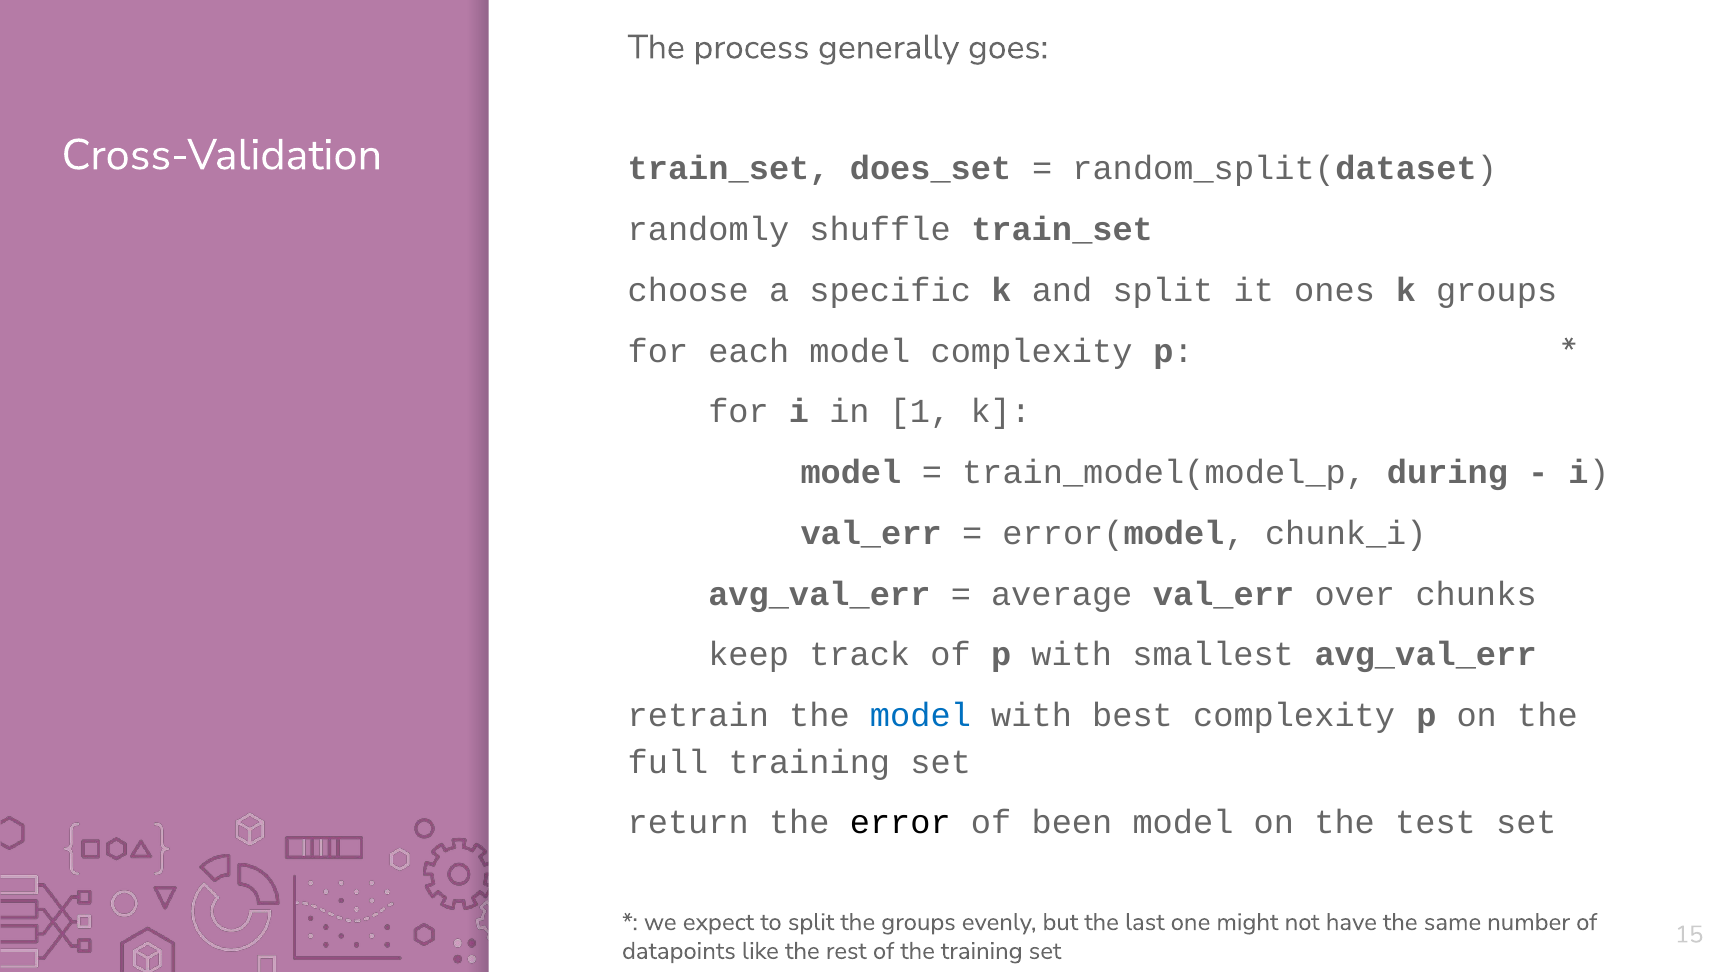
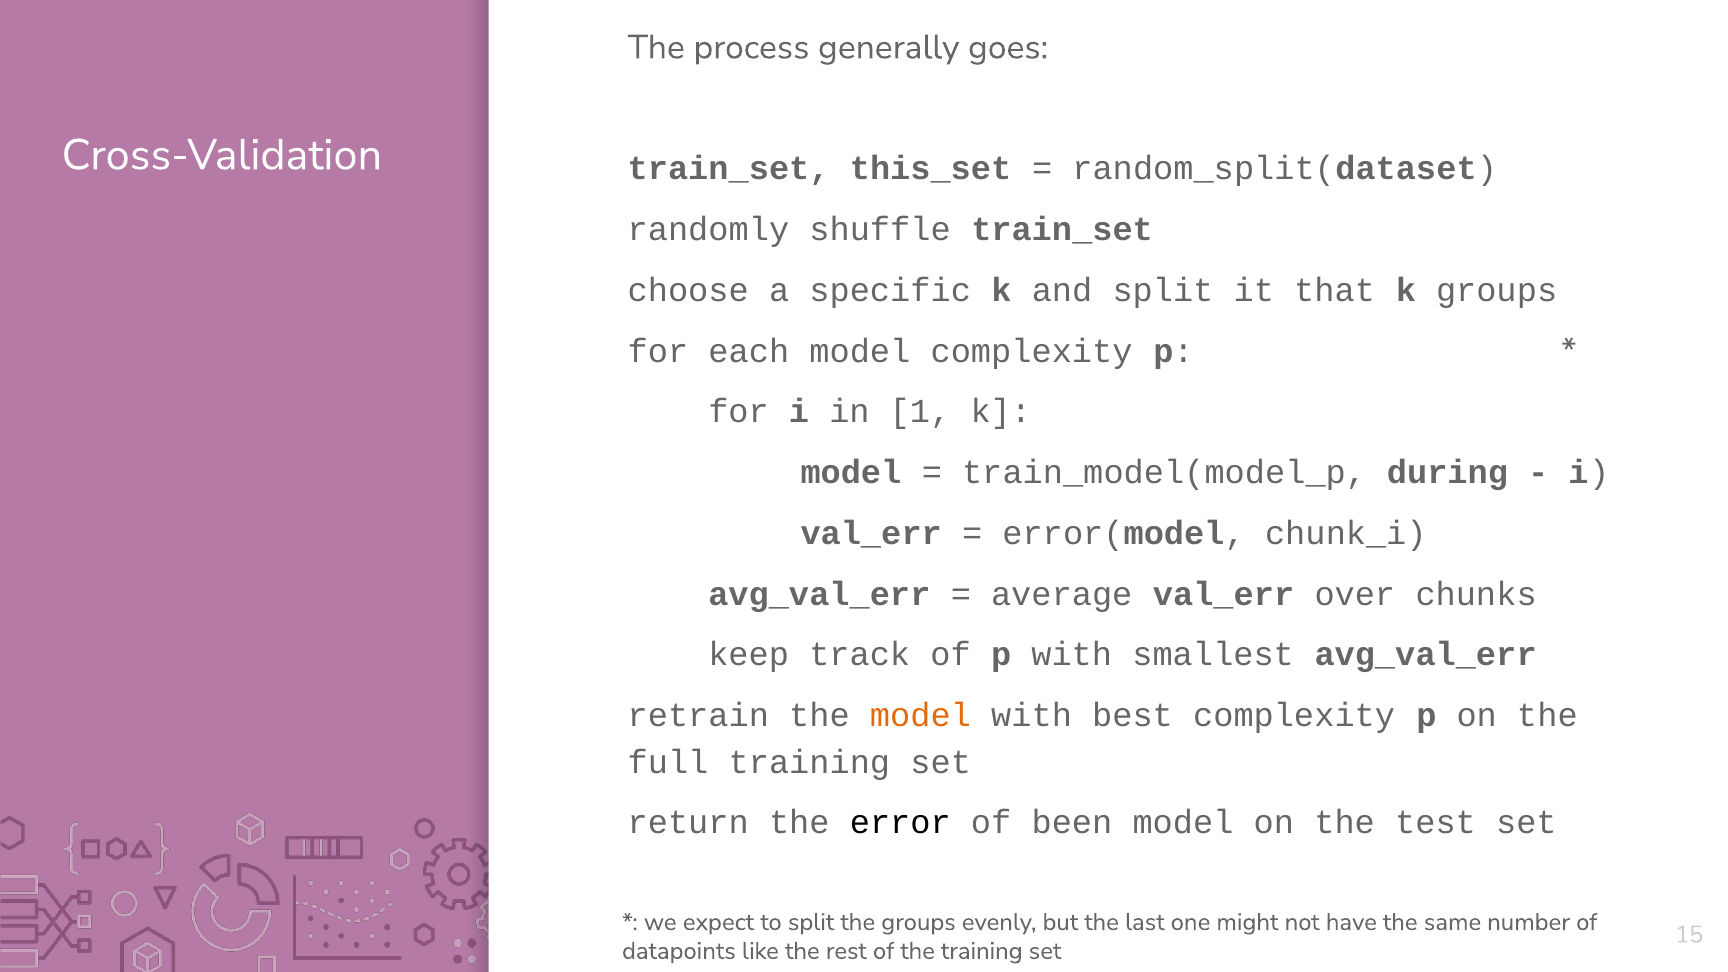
does_set: does_set -> this_set
ones: ones -> that
model at (920, 716) colour: blue -> orange
